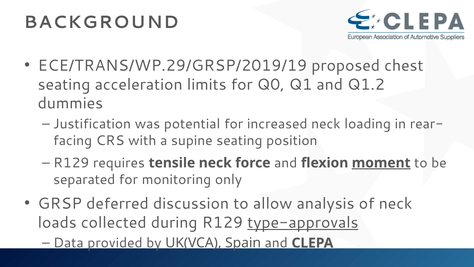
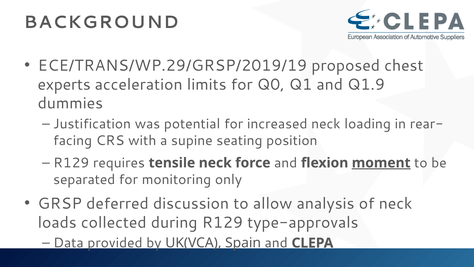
seating at (64, 84): seating -> experts
Q1.2: Q1.2 -> Q1.9
type-approvals underline: present -> none
